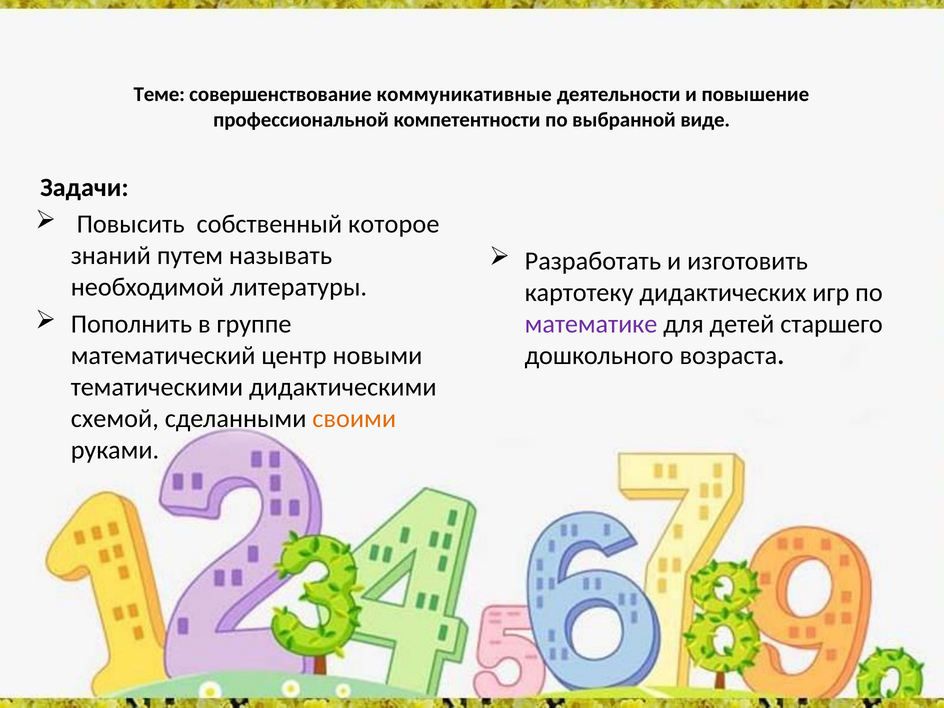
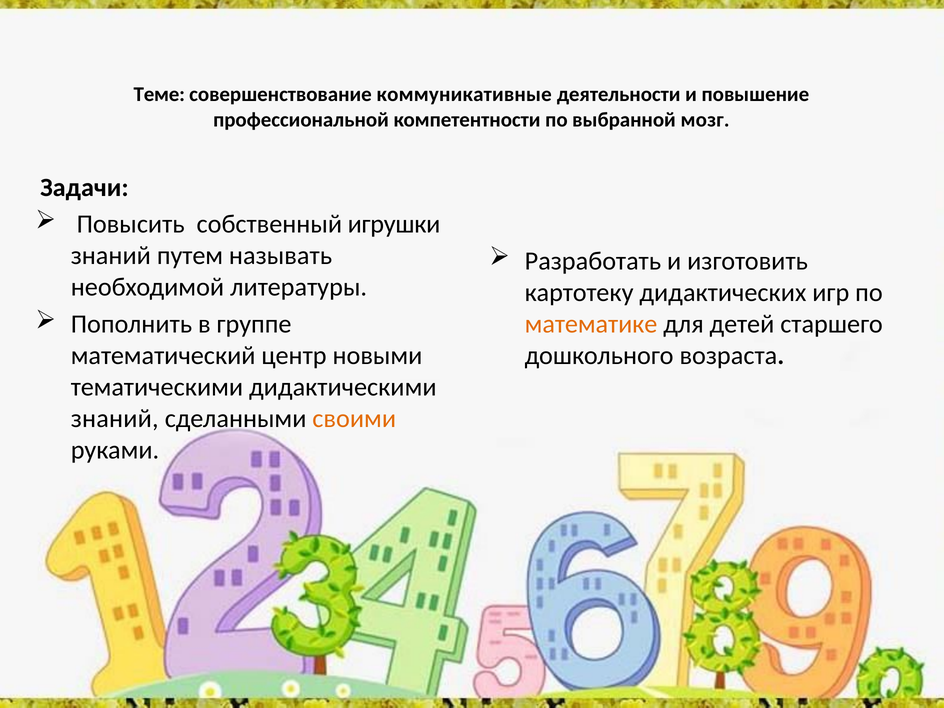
виде: виде -> мозг
которое: которое -> игрушки
математике colour: purple -> orange
схемой at (115, 419): схемой -> знаний
